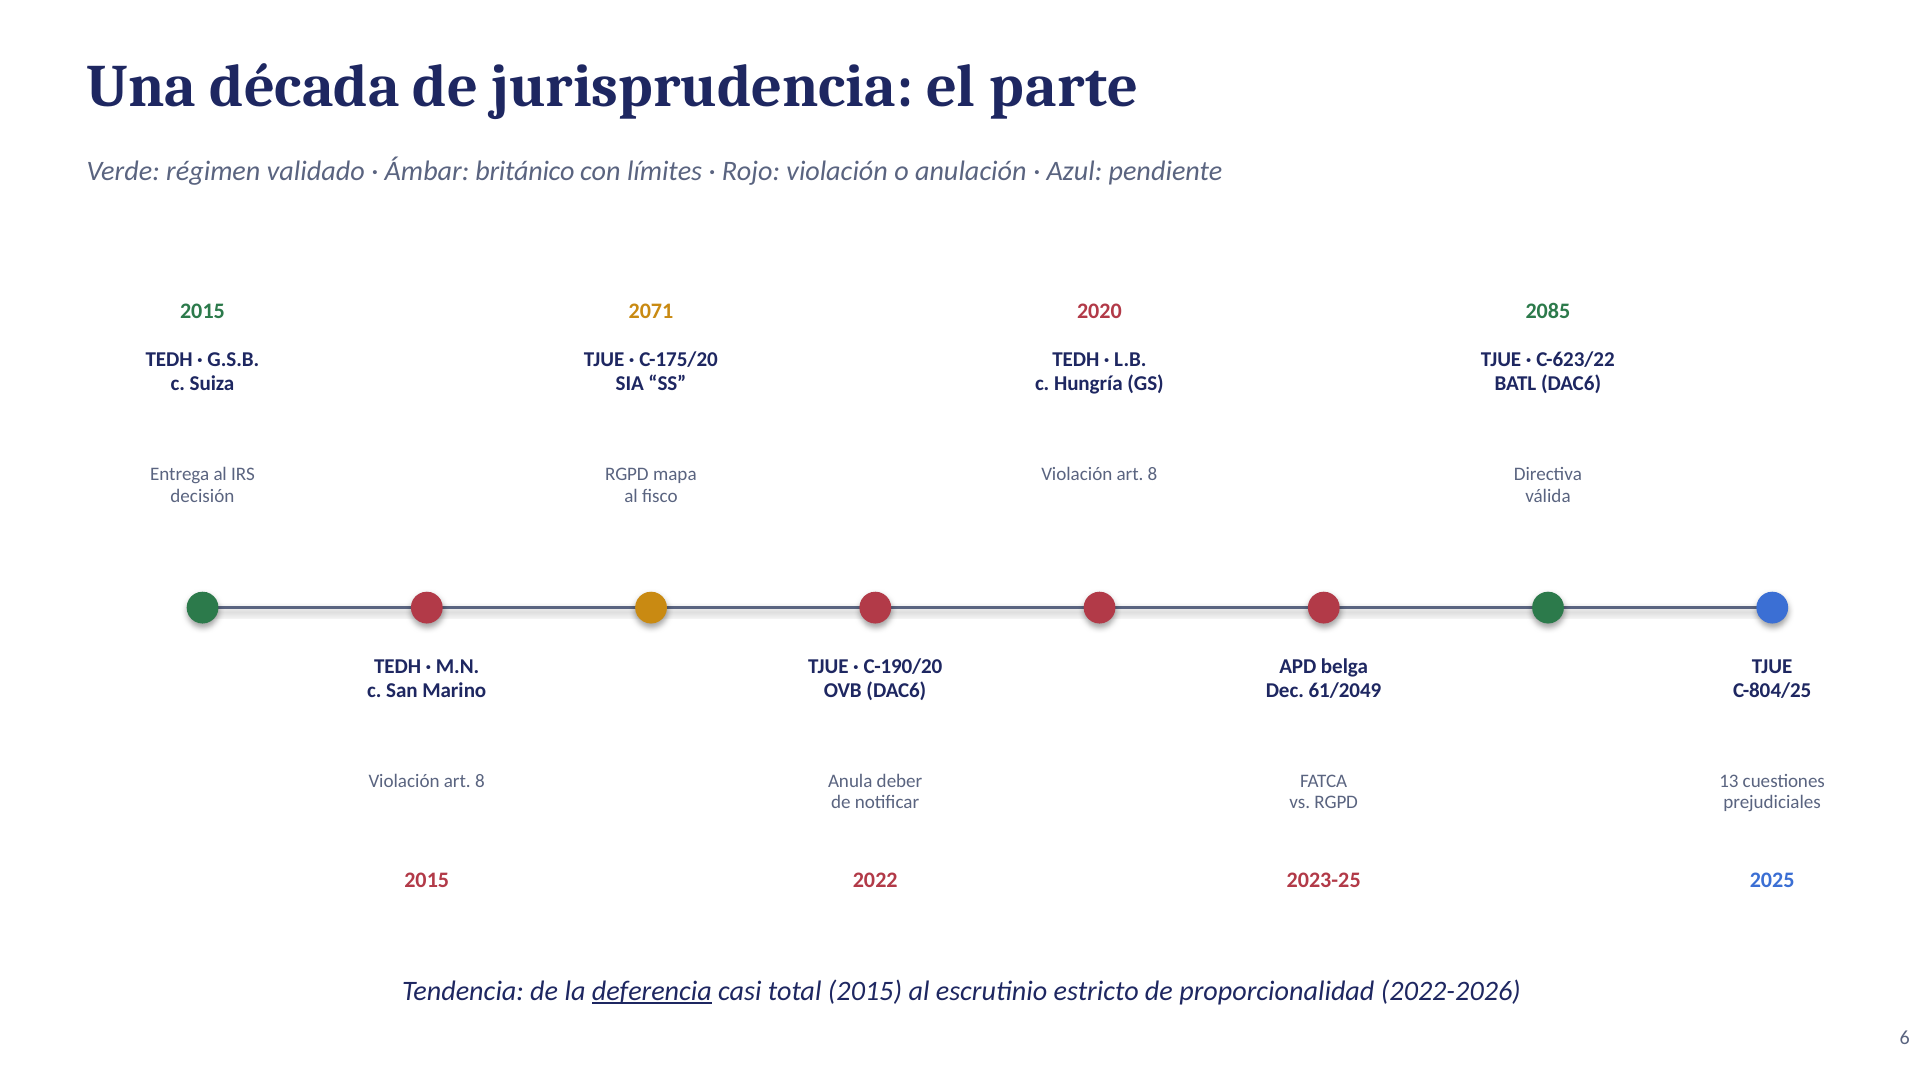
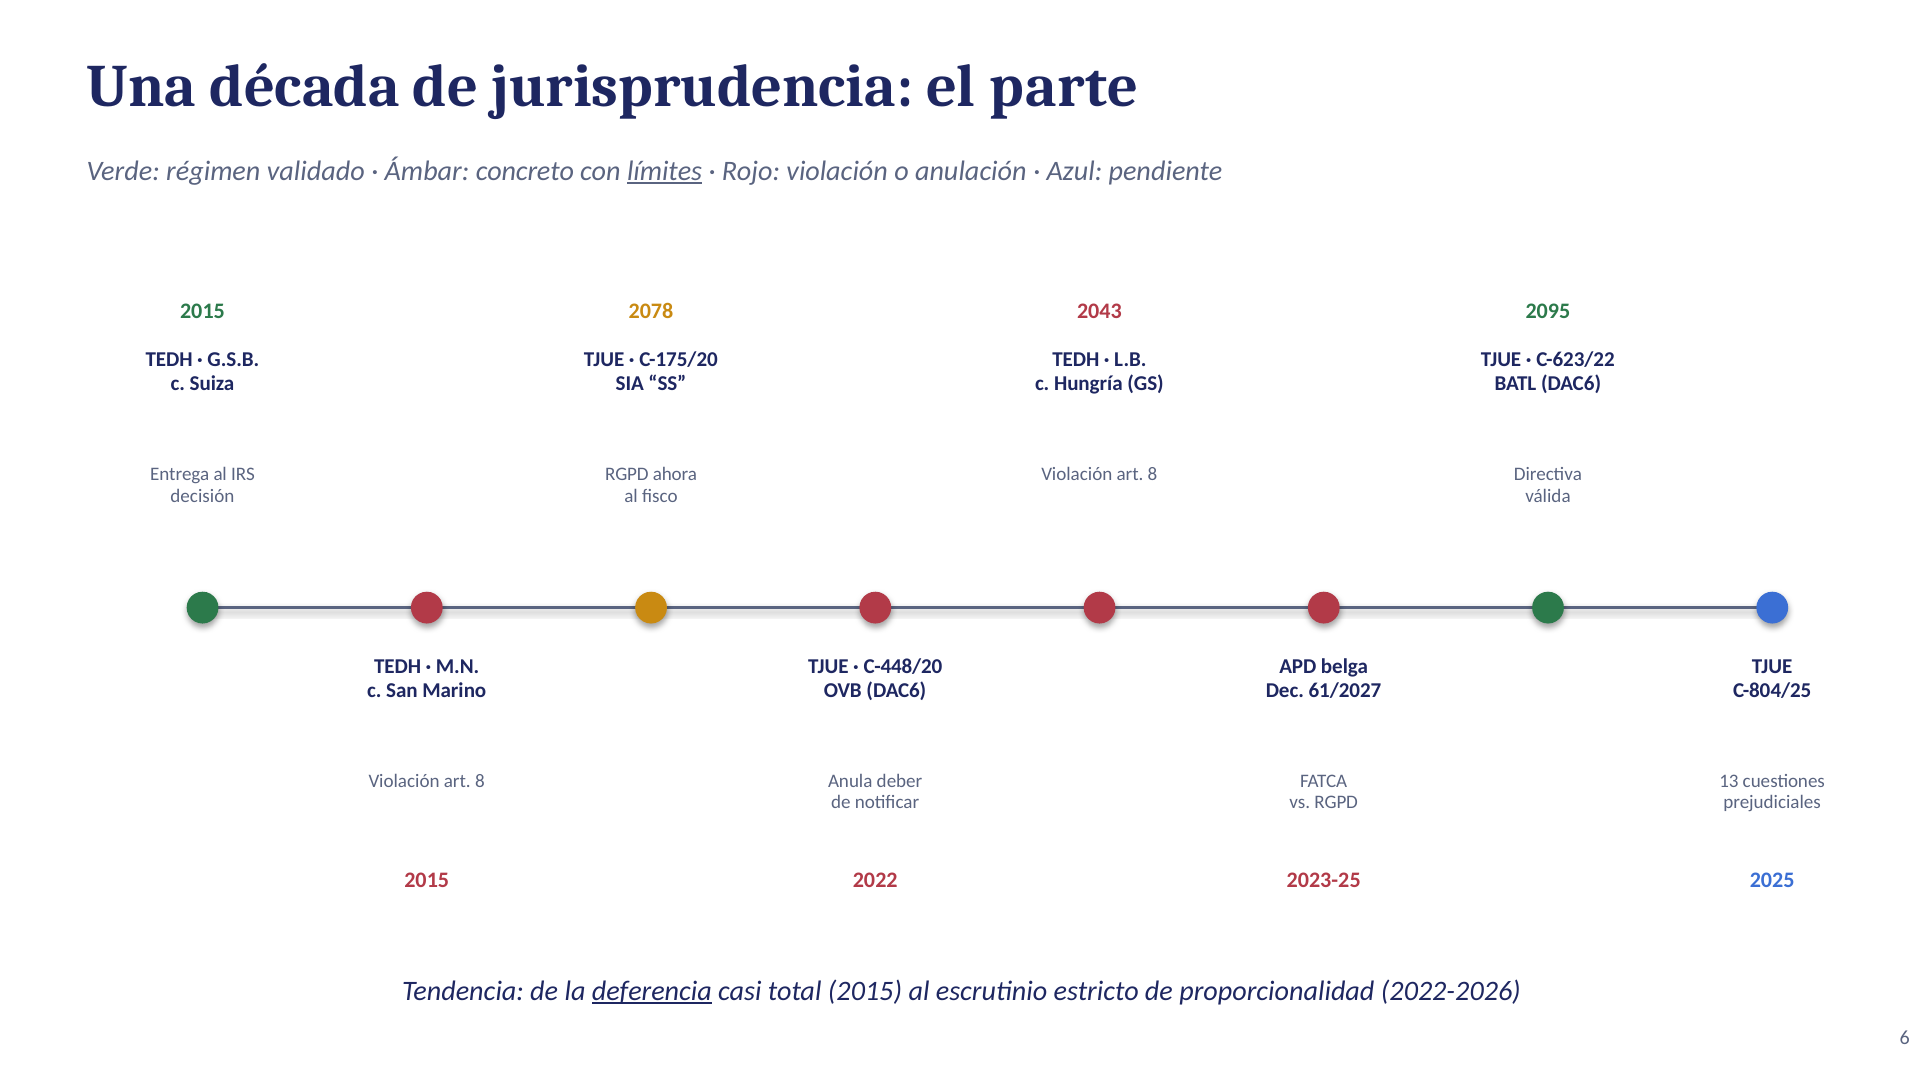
británico: británico -> concreto
límites underline: none -> present
2071: 2071 -> 2078
2020: 2020 -> 2043
2085: 2085 -> 2095
mapa: mapa -> ahora
C-190/20: C-190/20 -> C-448/20
61/2049: 61/2049 -> 61/2027
